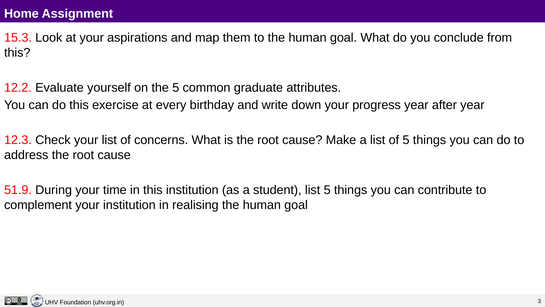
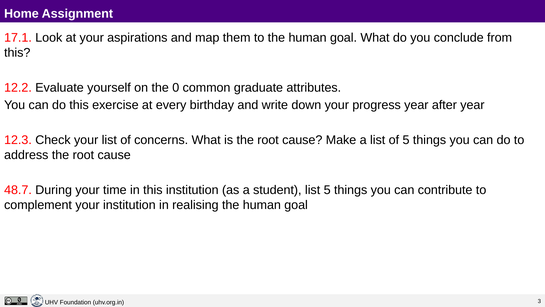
15.3: 15.3 -> 17.1
the 5: 5 -> 0
51.9: 51.9 -> 48.7
